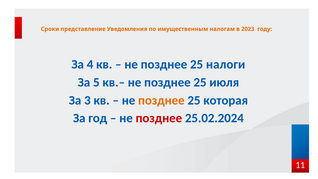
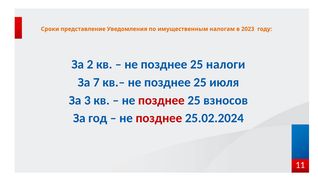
4: 4 -> 2
5: 5 -> 7
позднее at (161, 100) colour: orange -> red
которая: которая -> взносов
